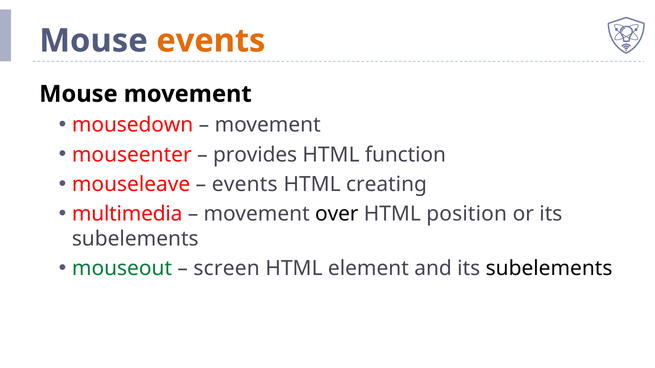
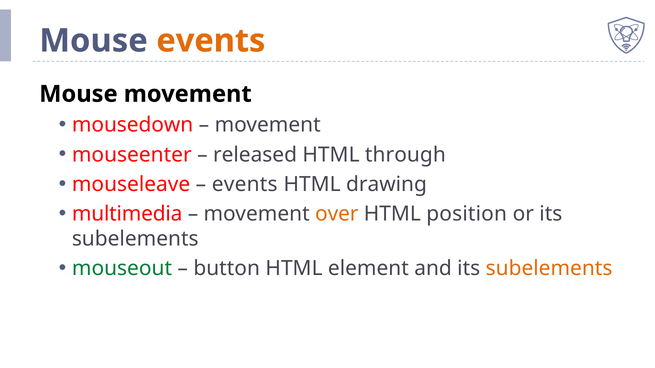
provides: provides -> released
function: function -> through
creating: creating -> drawing
over colour: black -> orange
screen: screen -> button
subelements at (549, 269) colour: black -> orange
